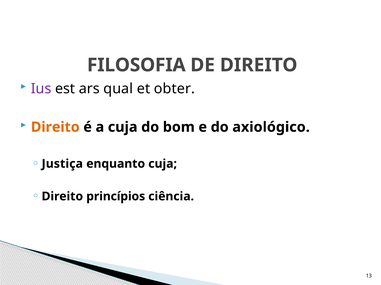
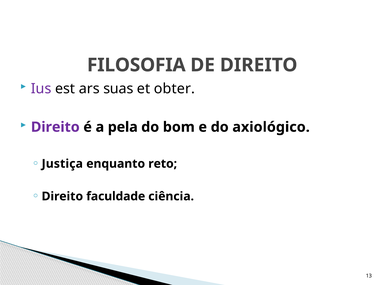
qual: qual -> suas
Direito at (55, 127) colour: orange -> purple
a cuja: cuja -> pela
enquanto cuja: cuja -> reto
princípios: princípios -> faculdade
